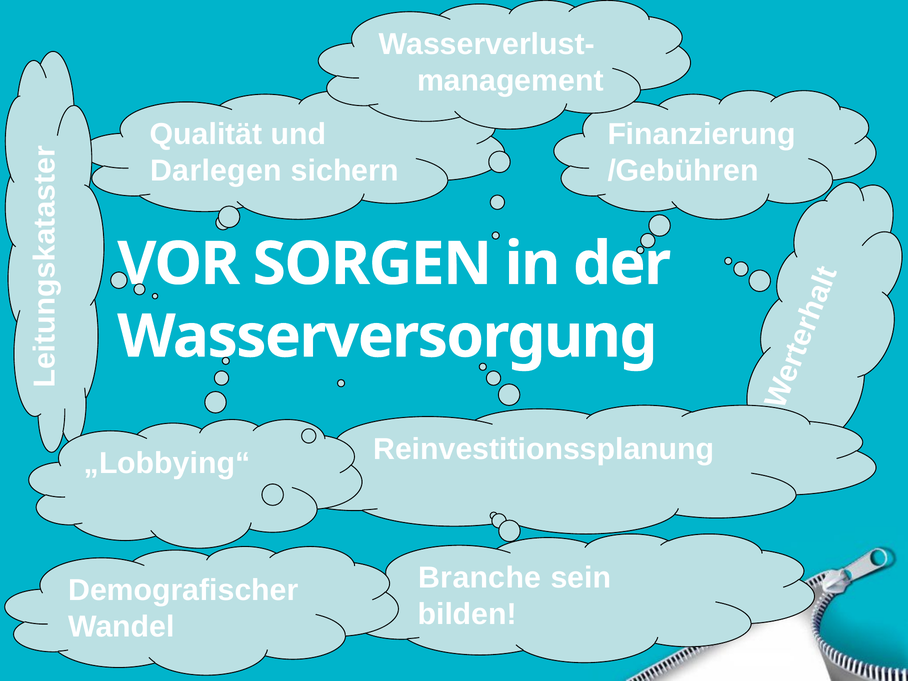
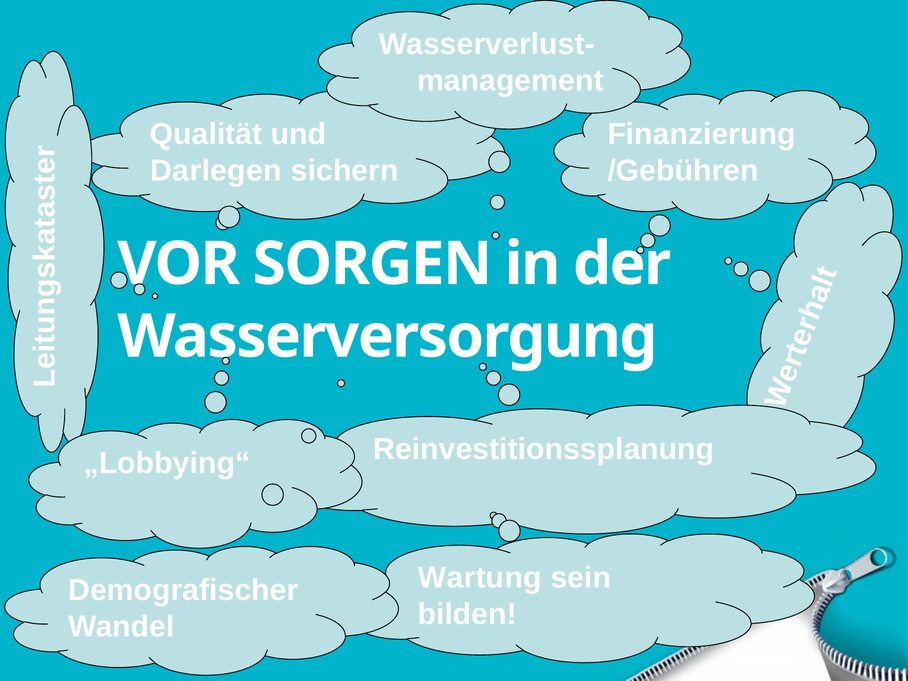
Branche: Branche -> Wartung
